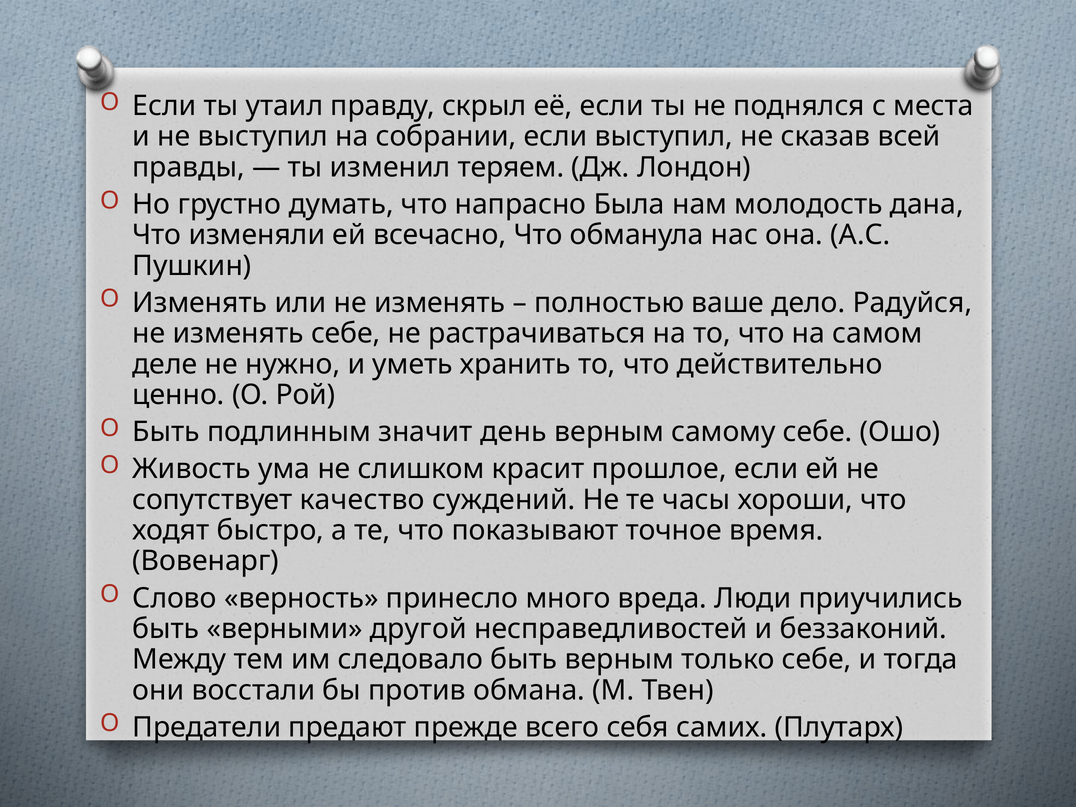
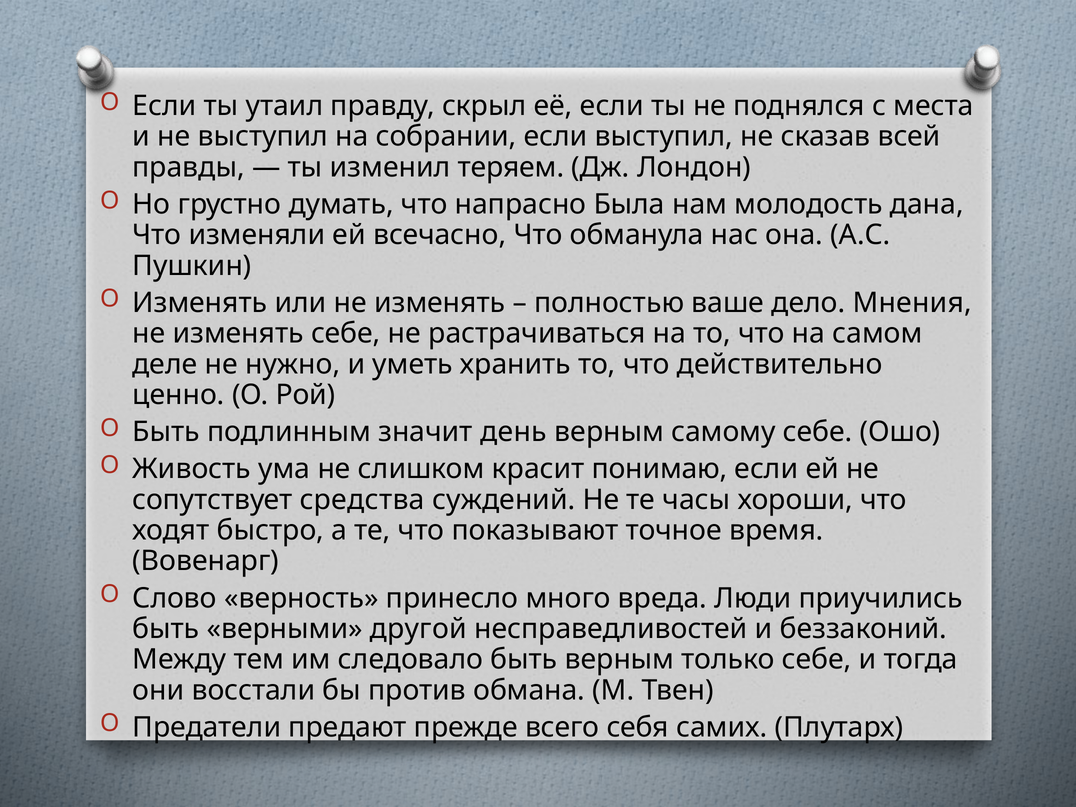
Радуйся: Радуйся -> Мнения
прошлое: прошлое -> понимаю
качество: качество -> средства
